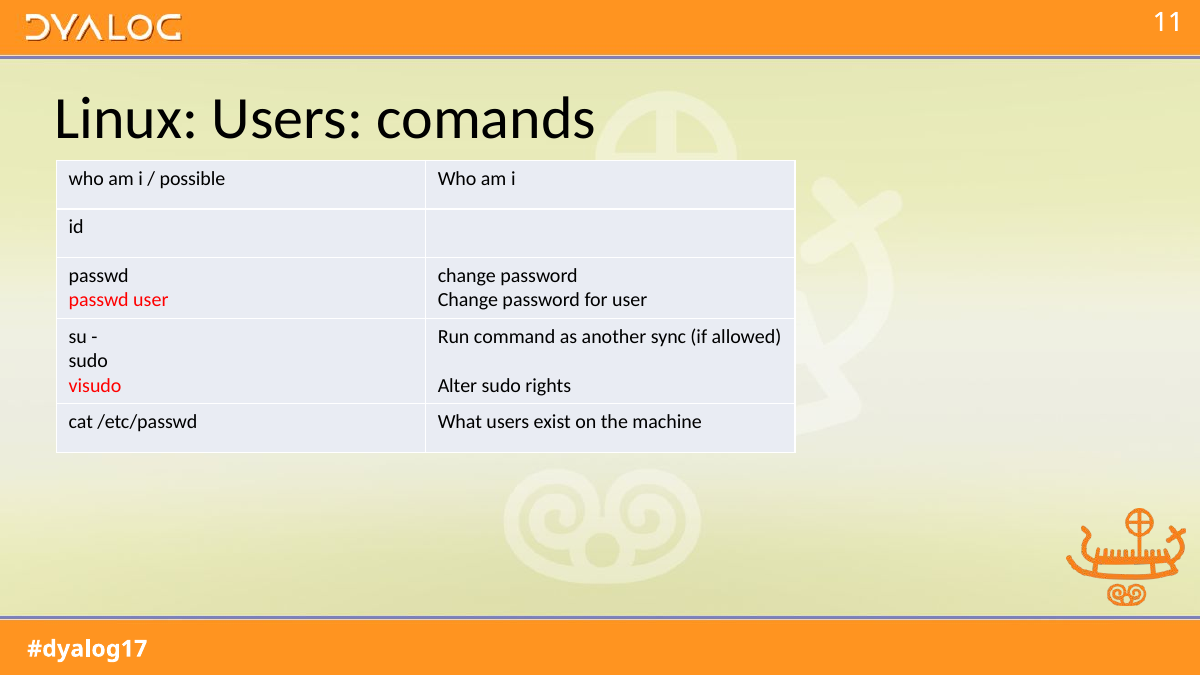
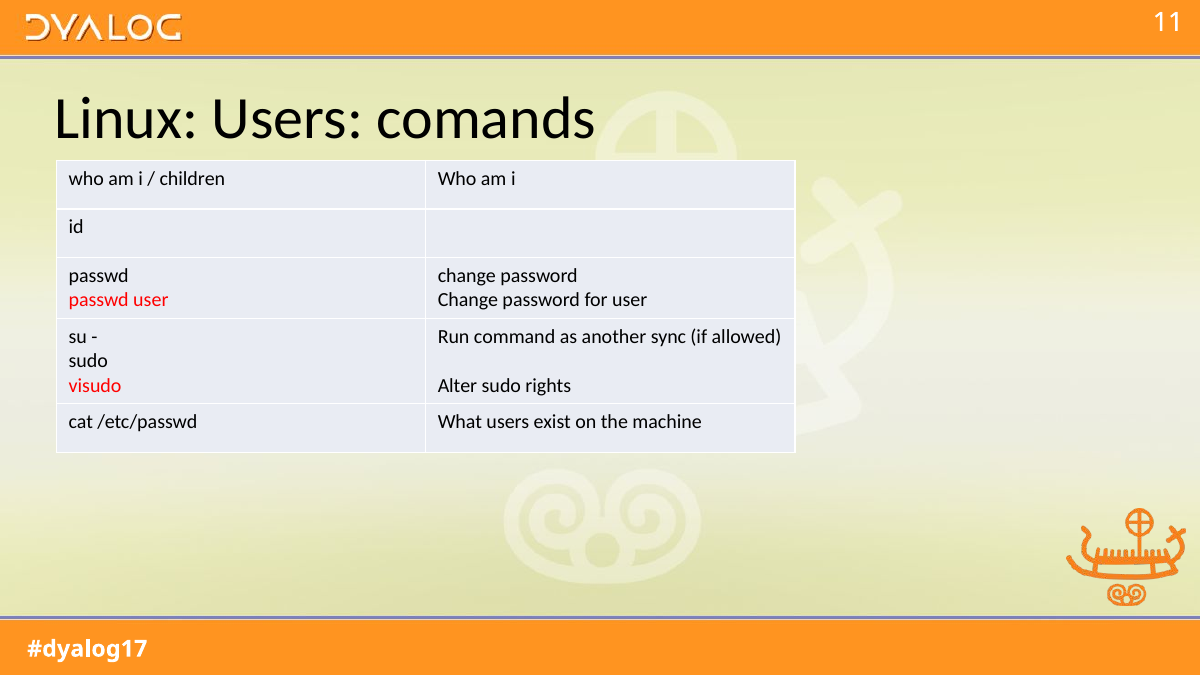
possible: possible -> children
